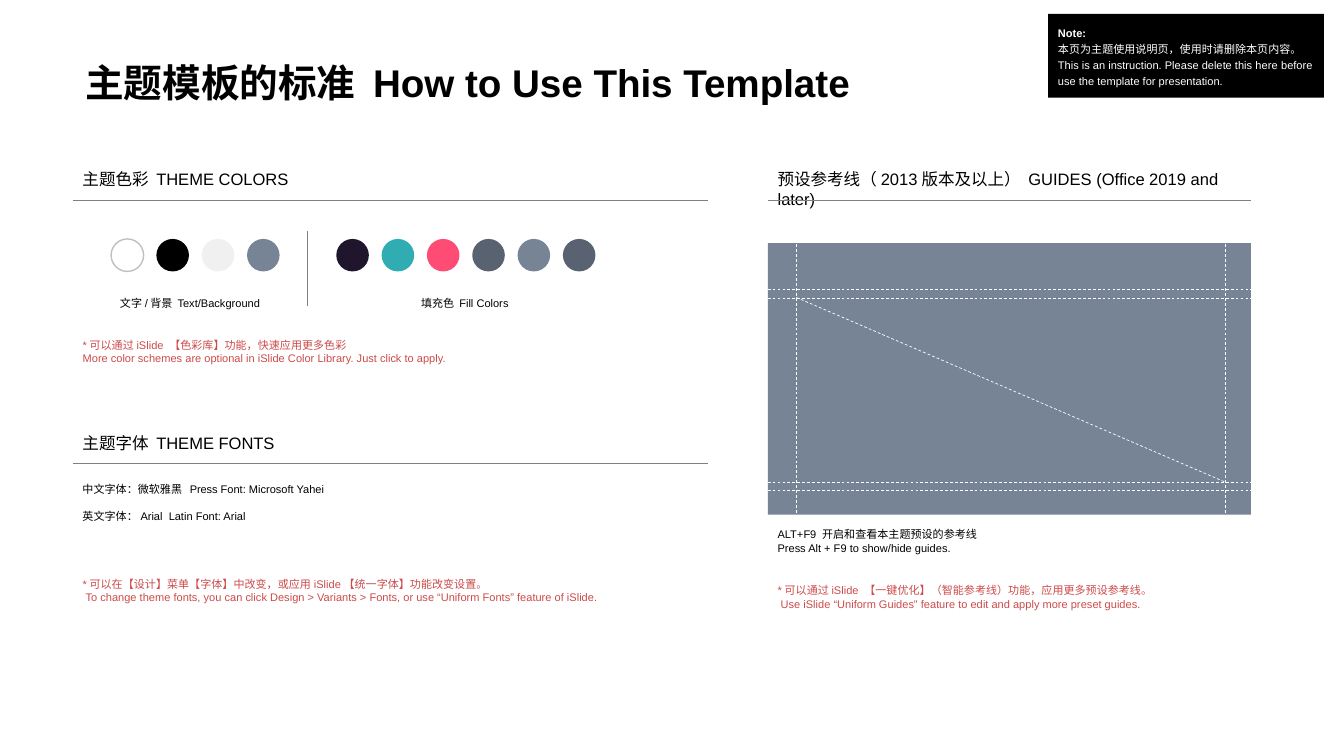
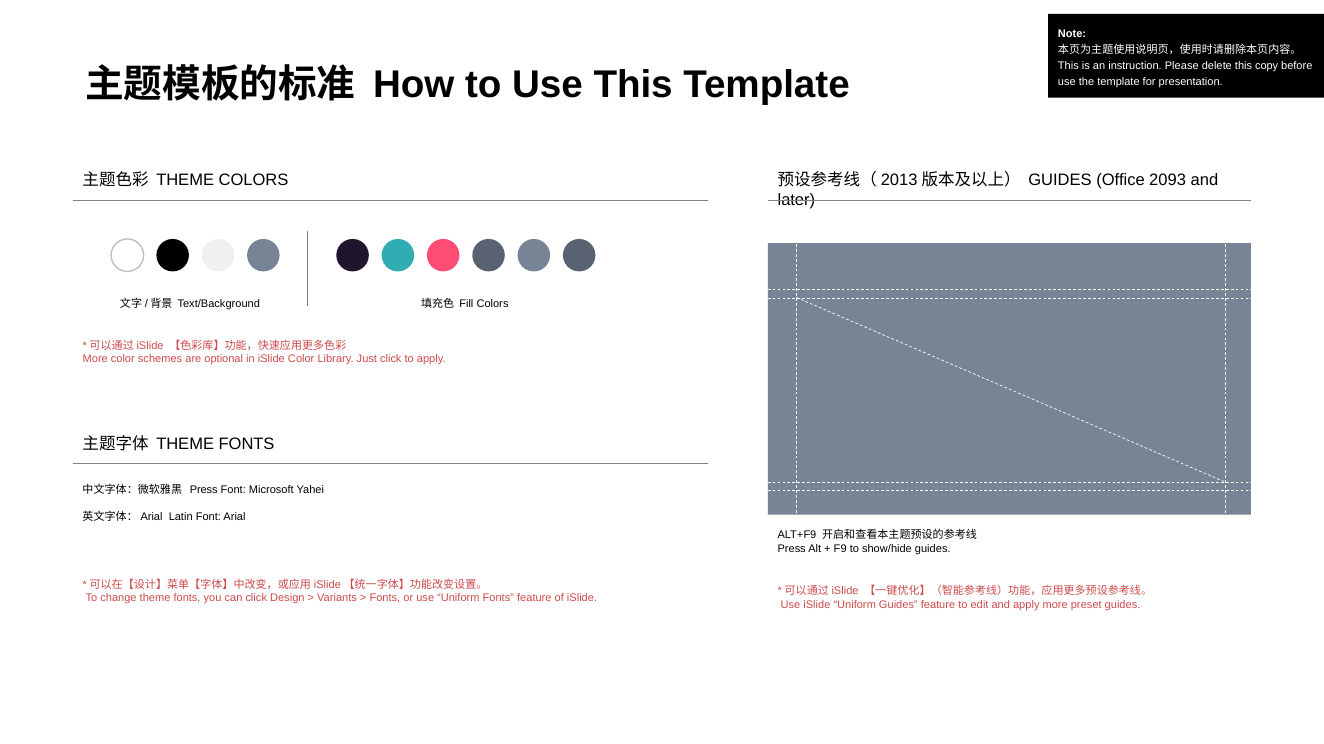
here: here -> copy
2019: 2019 -> 2093
